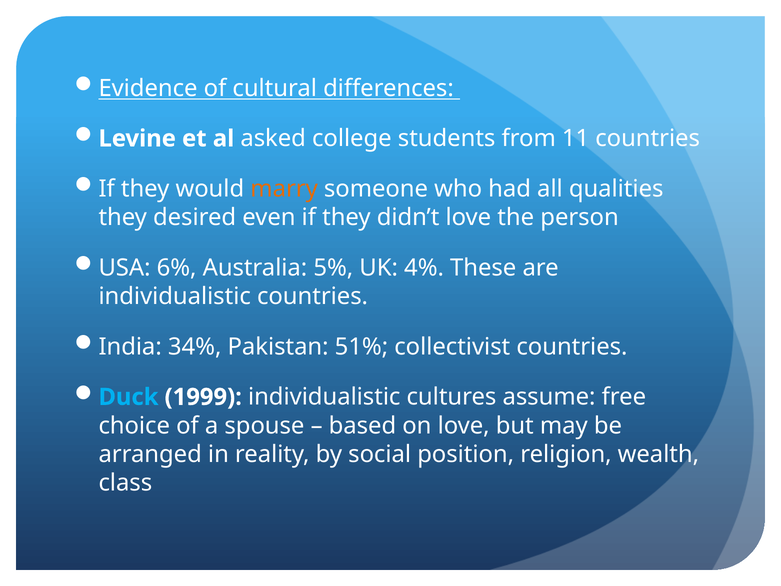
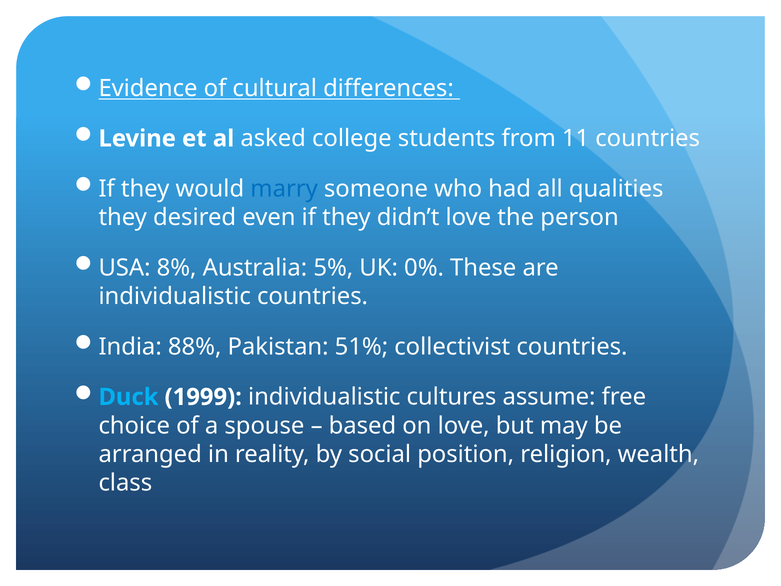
marry colour: orange -> blue
6%: 6% -> 8%
4%: 4% -> 0%
34%: 34% -> 88%
